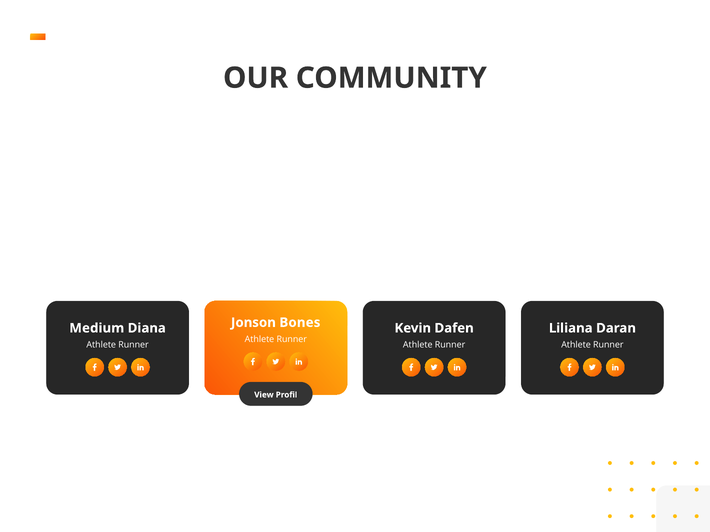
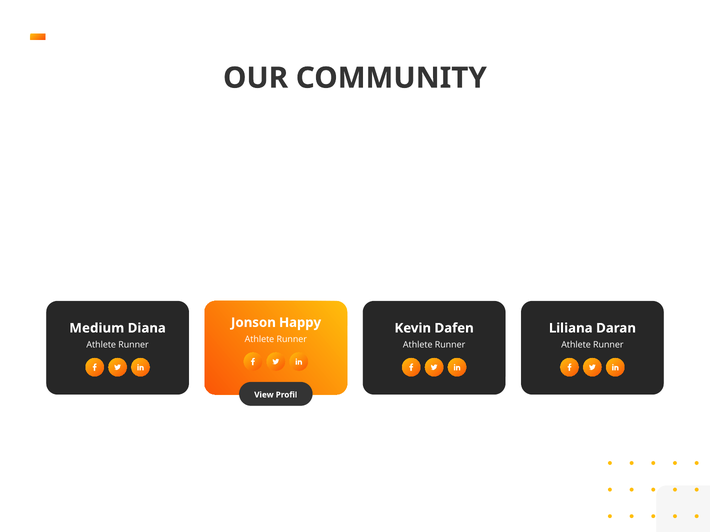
Bones: Bones -> Happy
